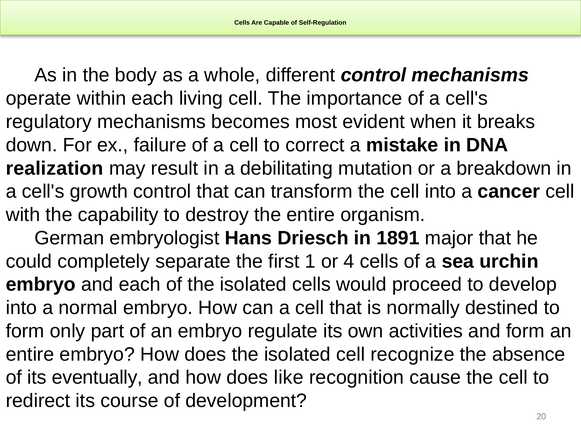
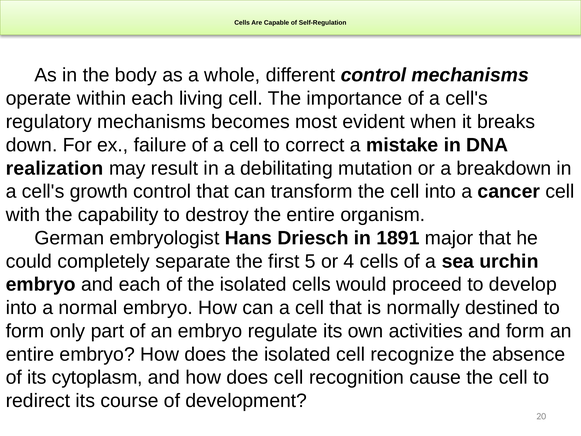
1: 1 -> 5
eventually: eventually -> cytoplasm
does like: like -> cell
